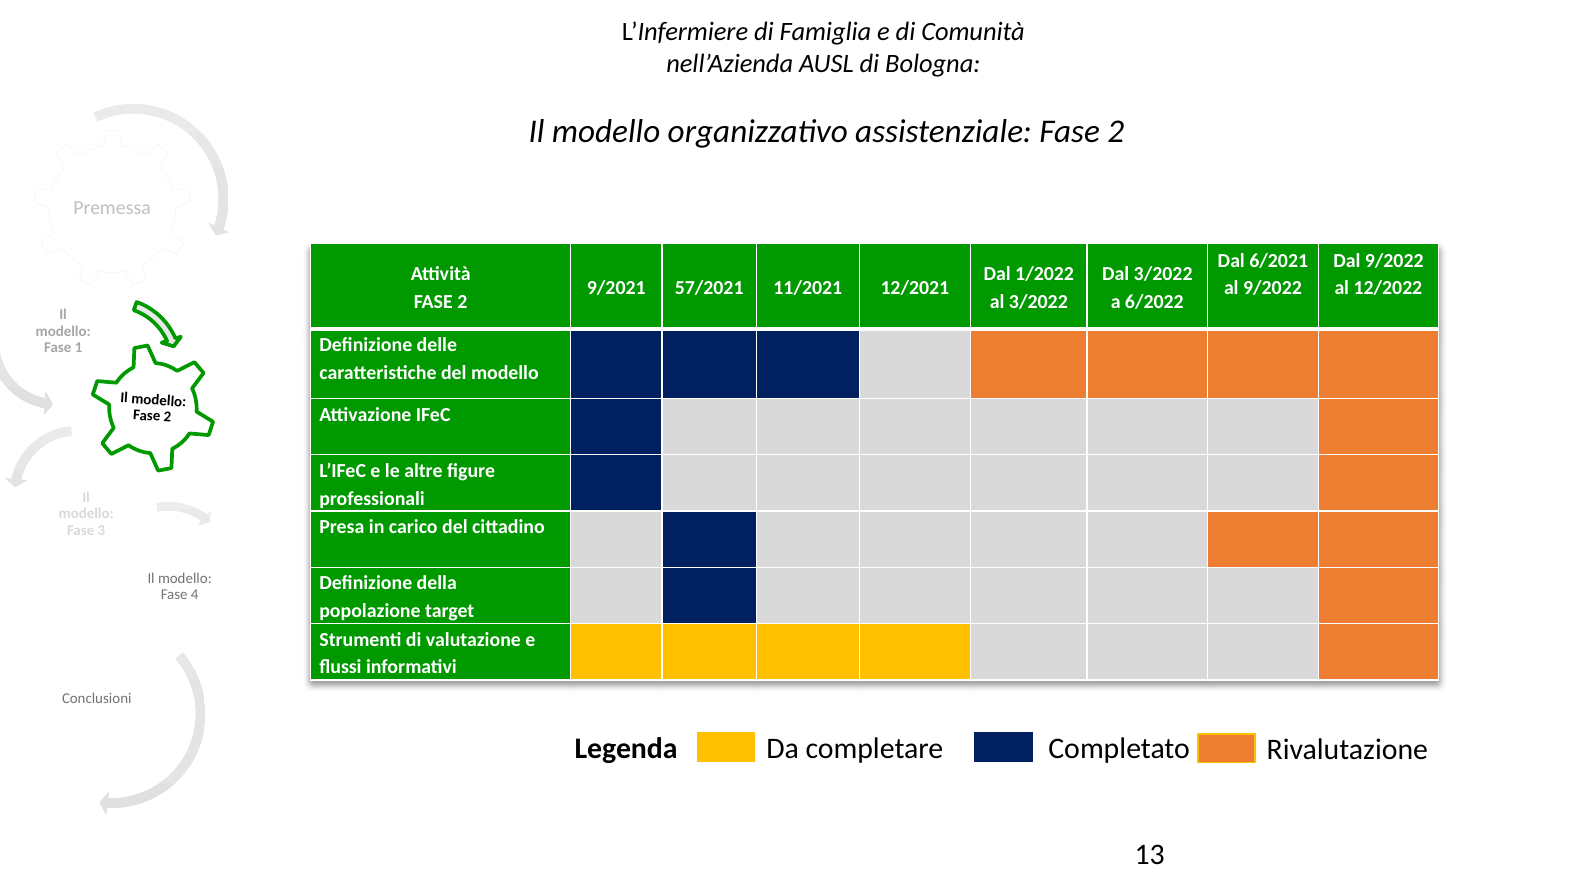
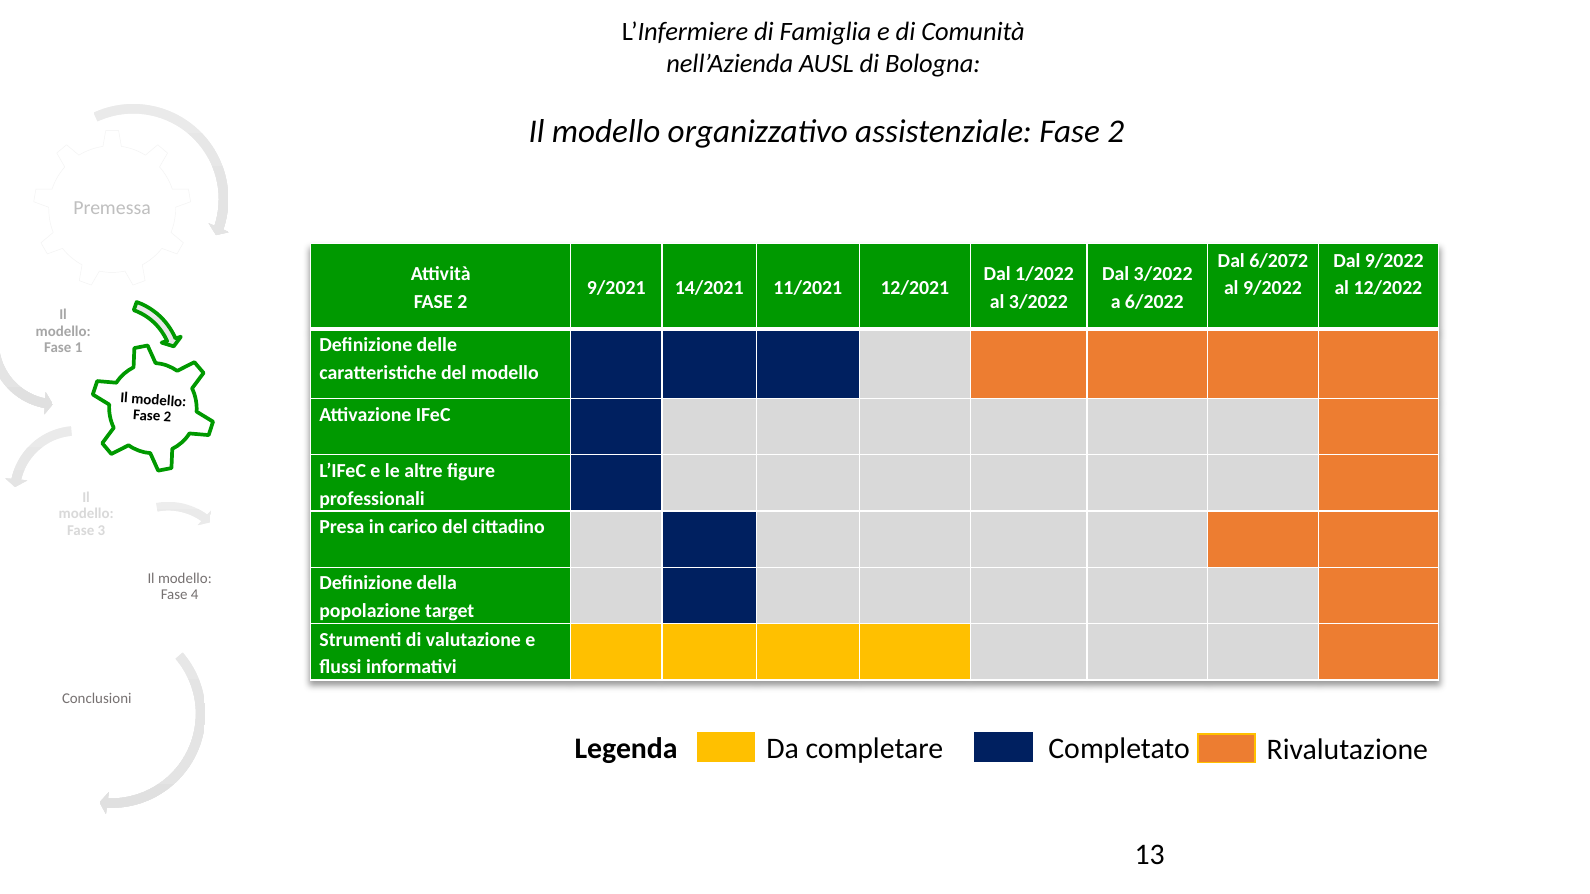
6/2021: 6/2021 -> 6/2072
57/2021: 57/2021 -> 14/2021
